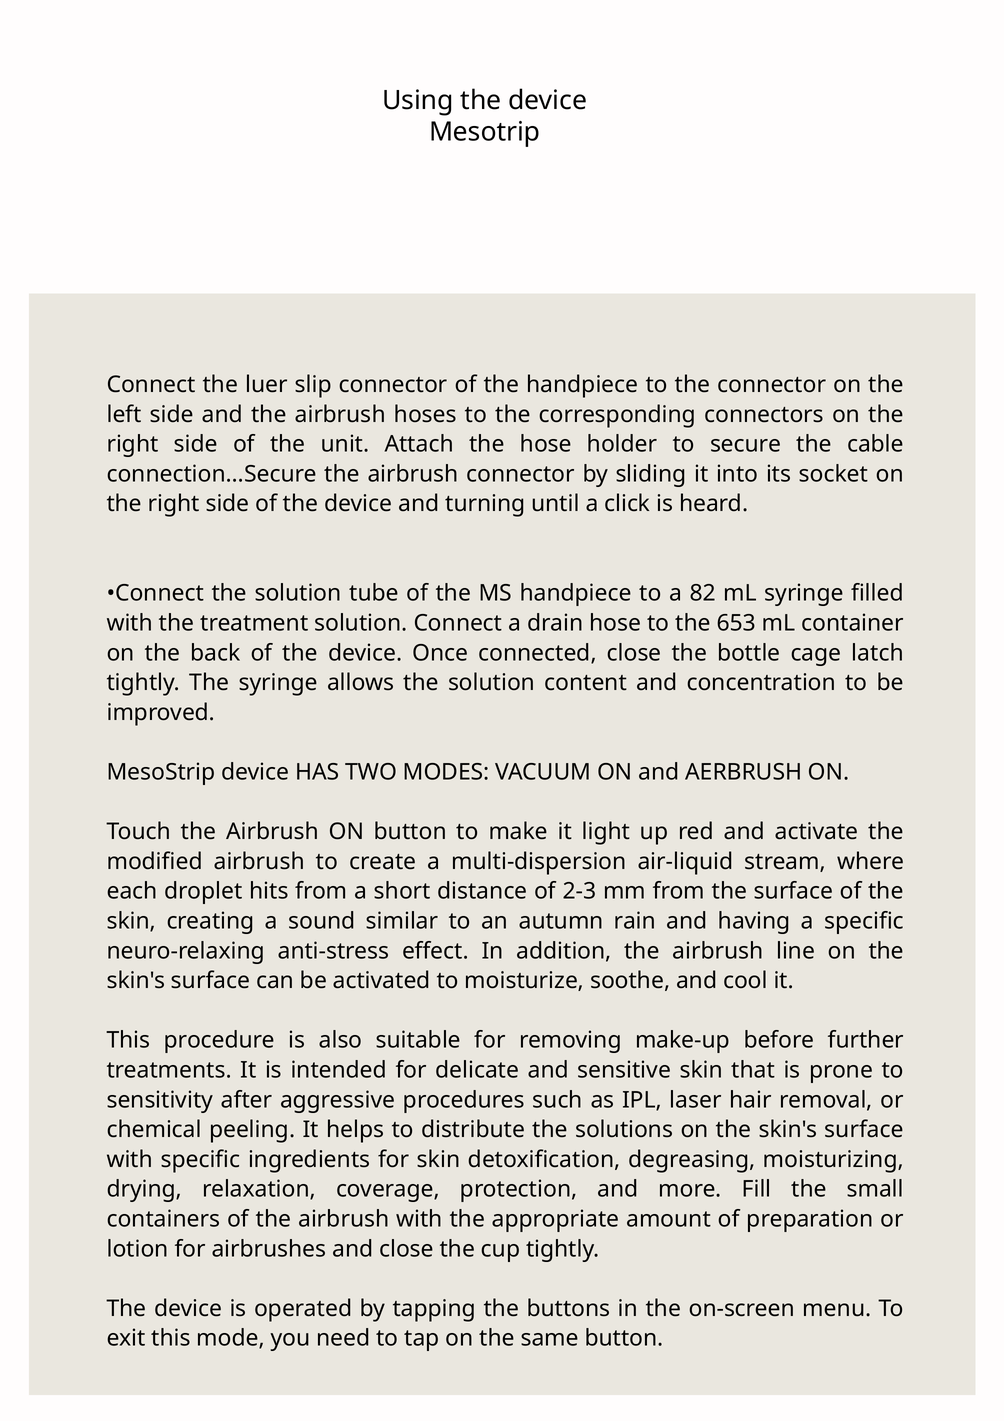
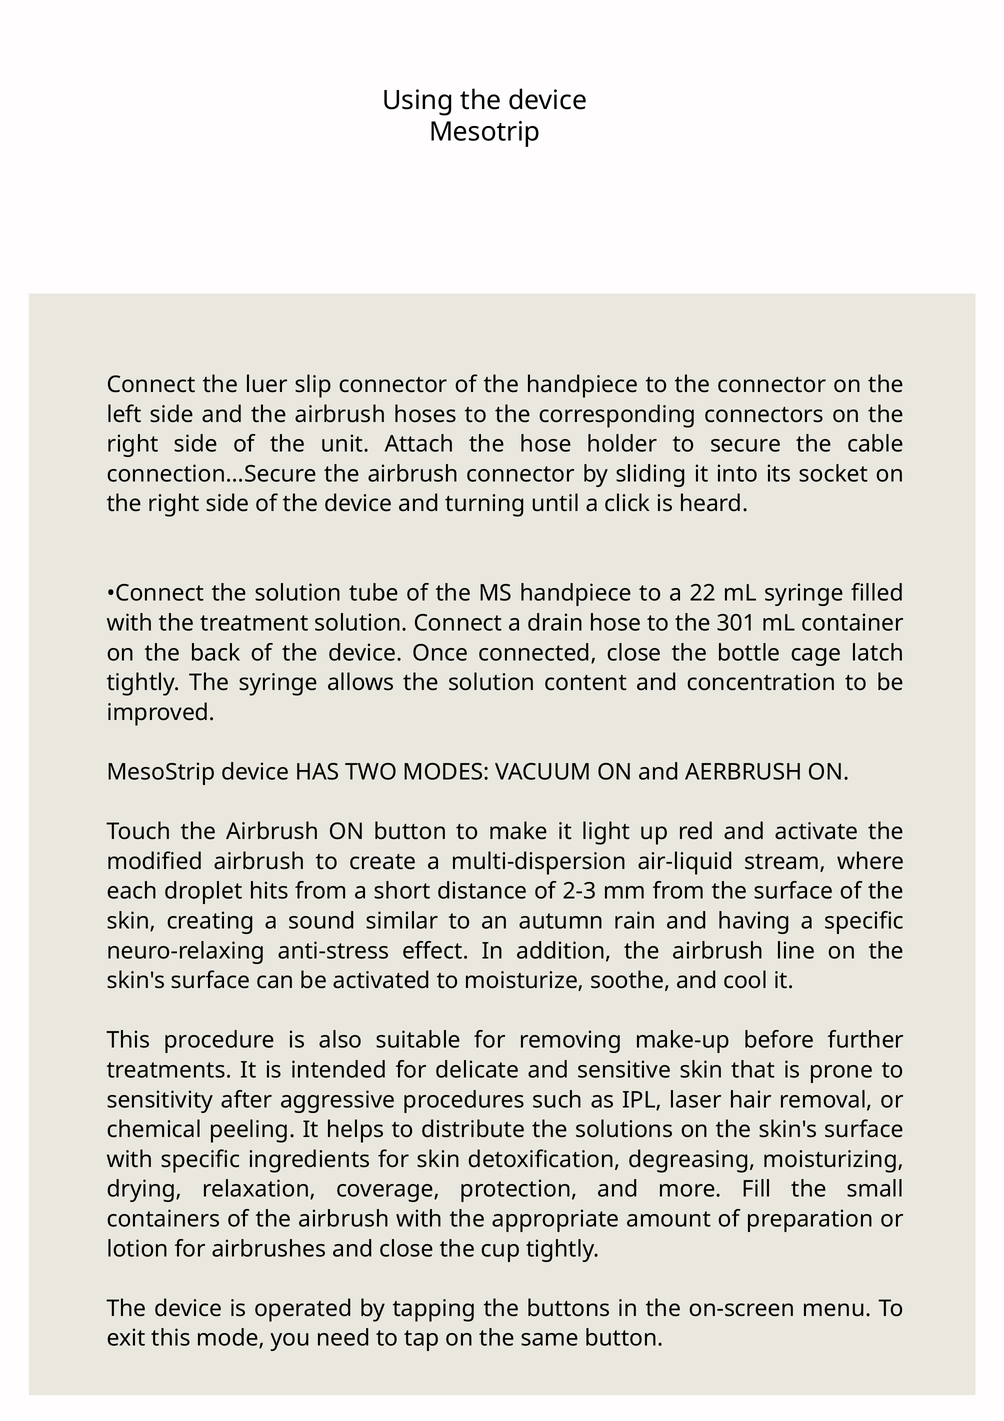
82: 82 -> 22
653: 653 -> 301
